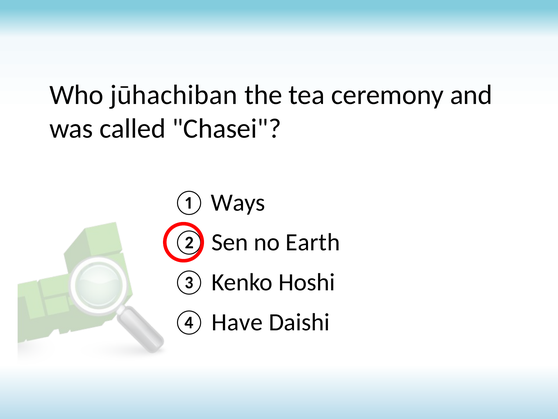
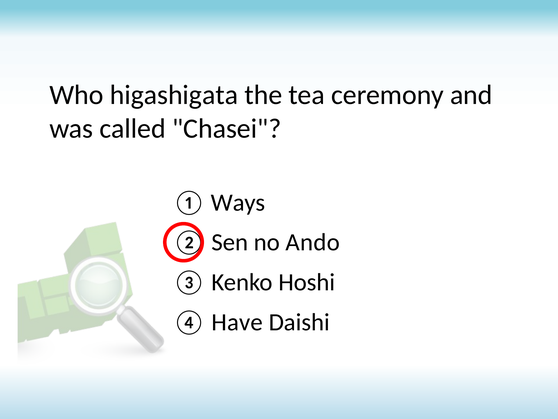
jūhachiban: jūhachiban -> higashigata
Earth: Earth -> Ando
